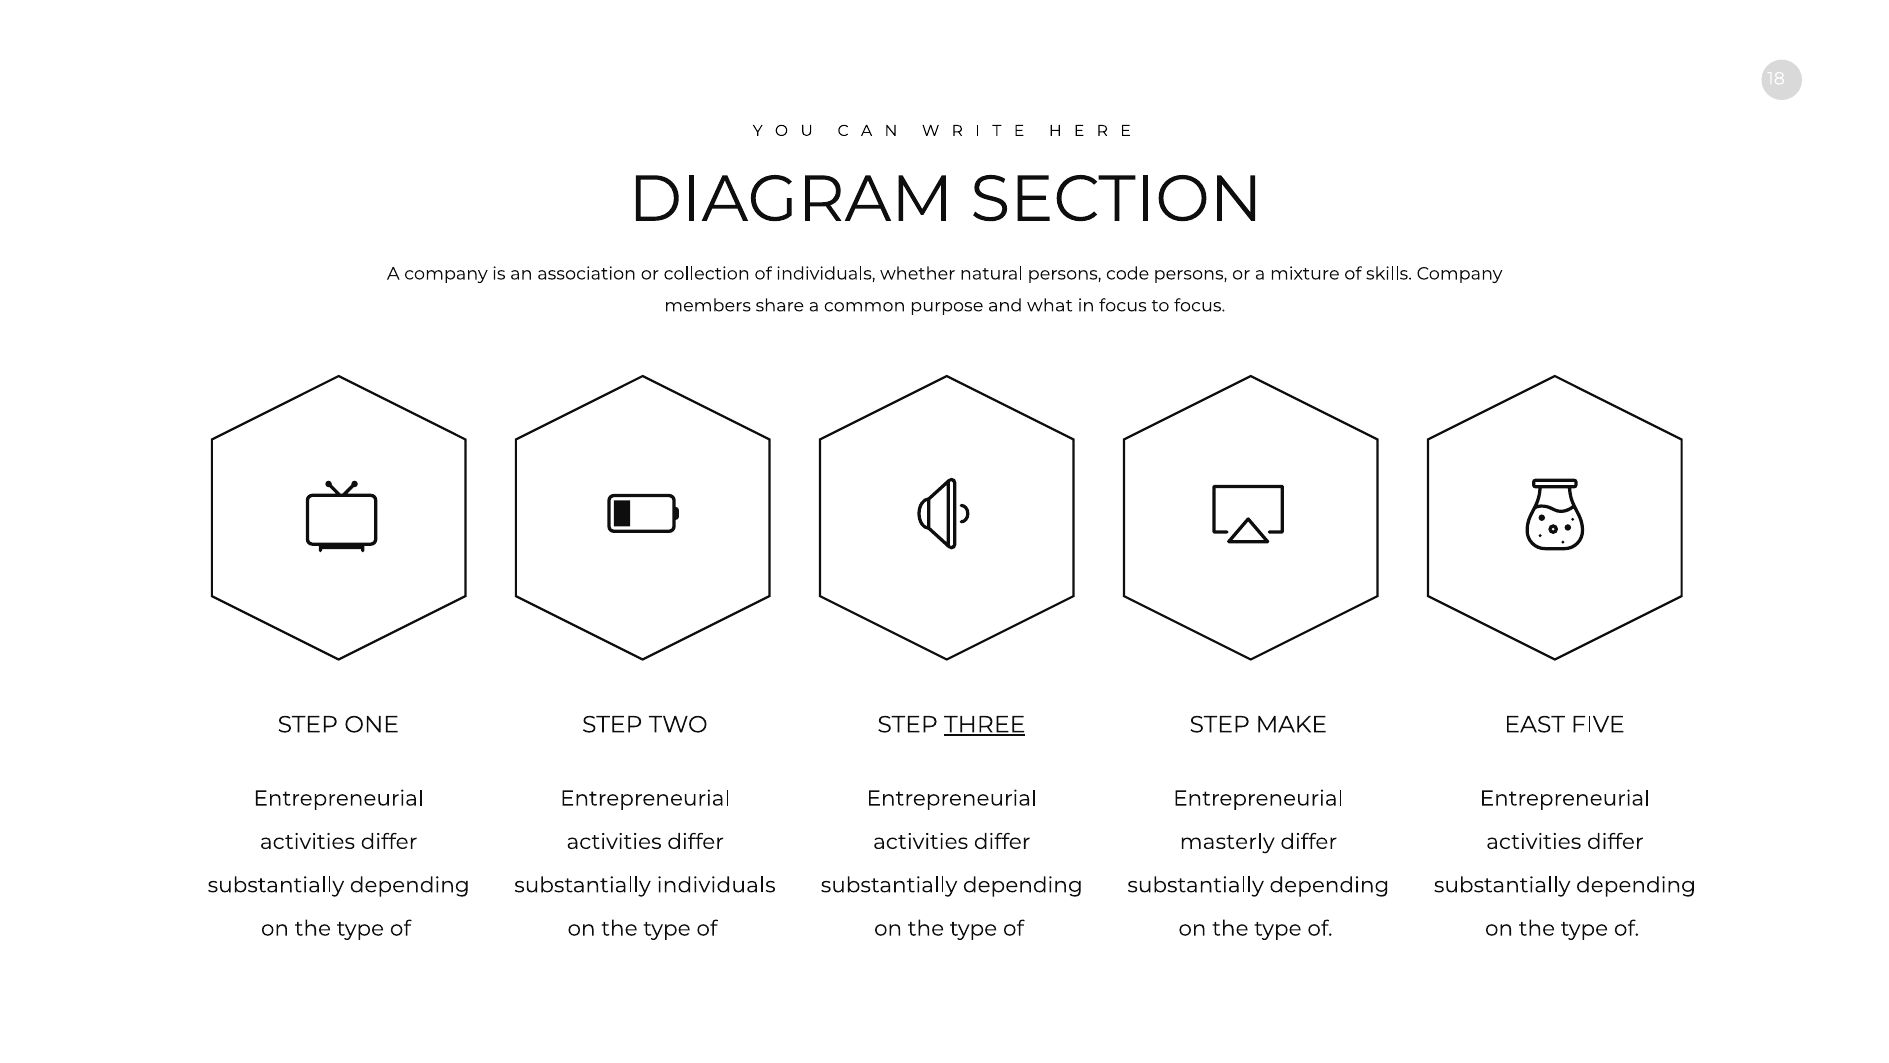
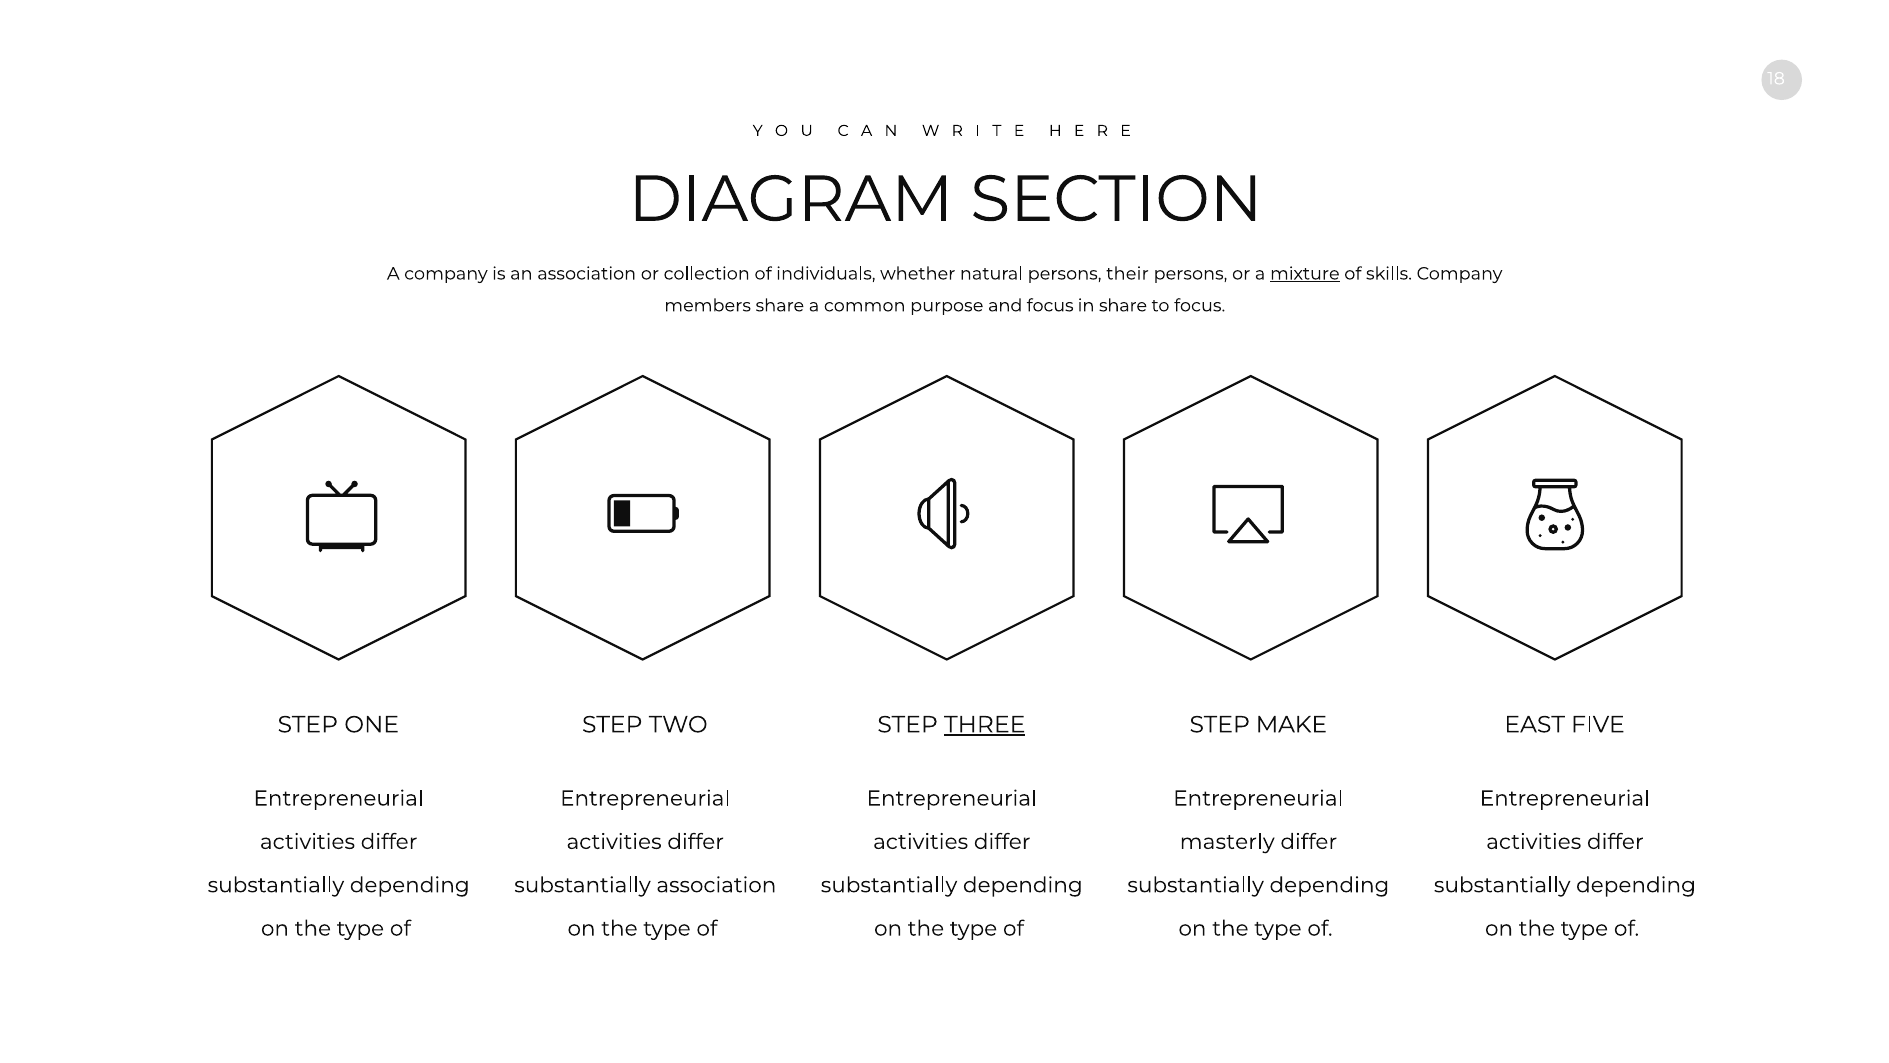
code: code -> their
mixture underline: none -> present
and what: what -> focus
in focus: focus -> share
substantially individuals: individuals -> association
